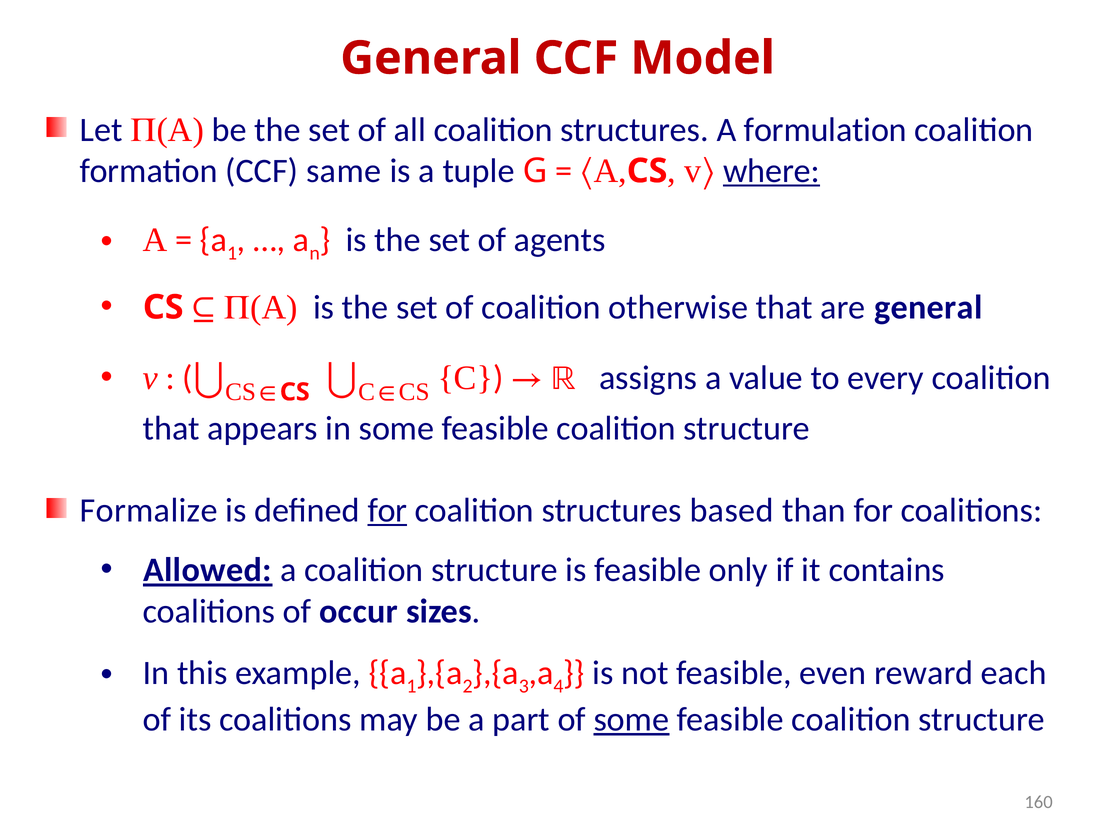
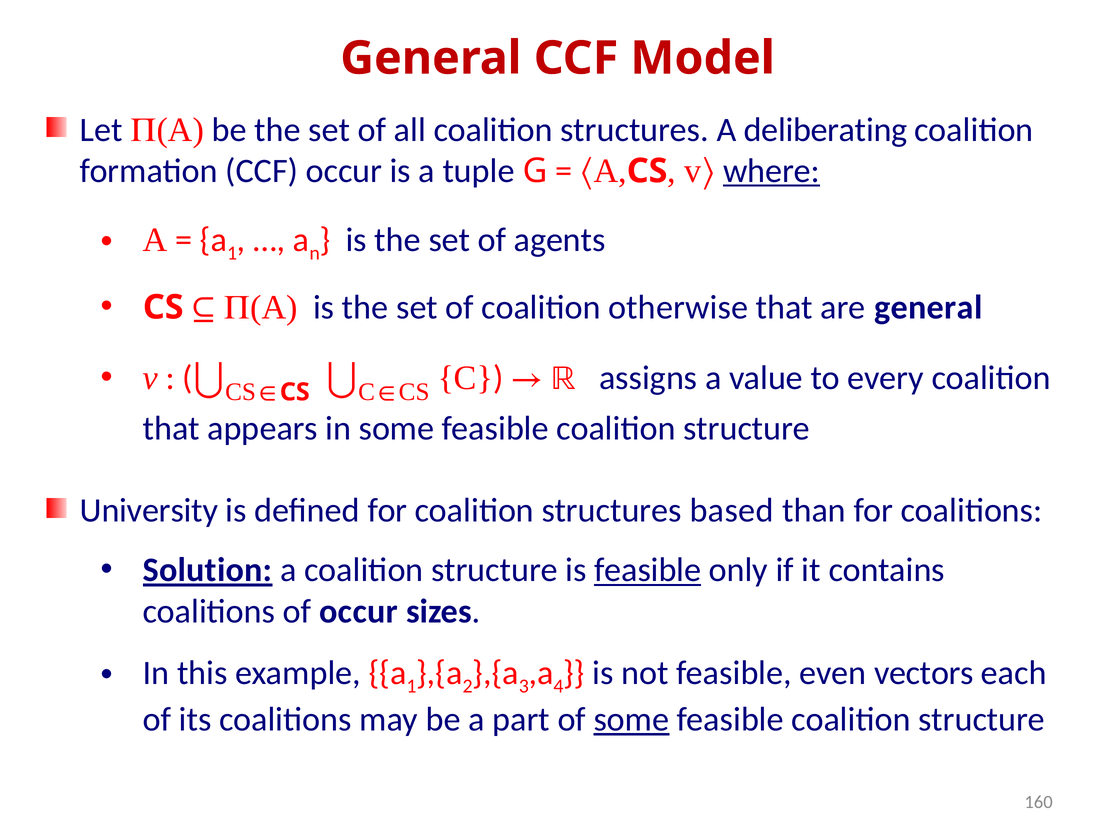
formulation: formulation -> deliberating
CCF same: same -> occur
Formalize: Formalize -> University
for at (387, 510) underline: present -> none
Allowed: Allowed -> Solution
feasible at (648, 570) underline: none -> present
reward: reward -> vectors
